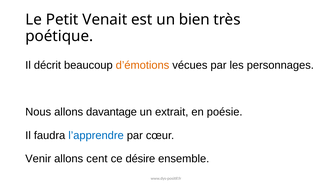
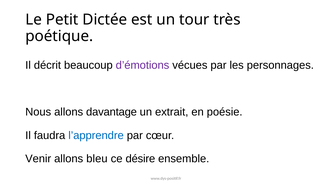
Venait: Venait -> Dictée
bien: bien -> tour
d’émotions colour: orange -> purple
cent: cent -> bleu
